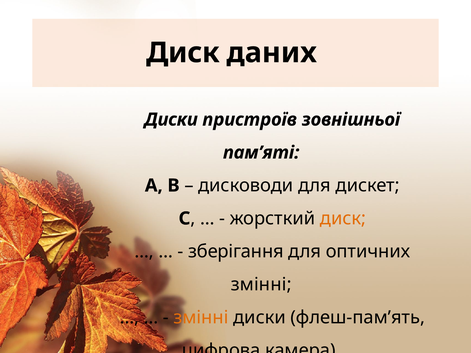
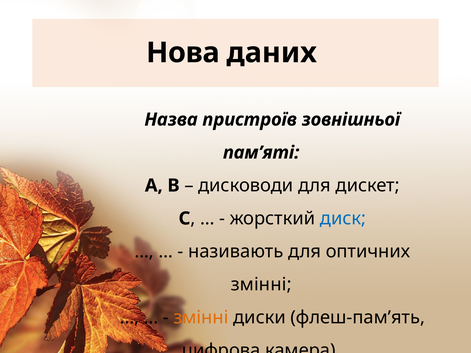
Диск at (183, 53): Диск -> Нова
Диски at (171, 120): Диски -> Назва
диск at (343, 219) colour: orange -> blue
зберігання: зберігання -> називають
